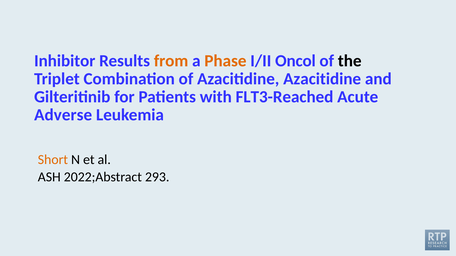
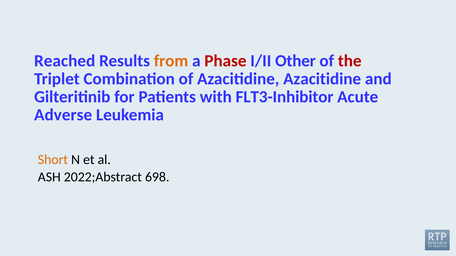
Inhibitor: Inhibitor -> Reached
Phase colour: orange -> red
Oncol: Oncol -> Other
the colour: black -> red
FLT3-Reached: FLT3-Reached -> FLT3-Inhibitor
293: 293 -> 698
